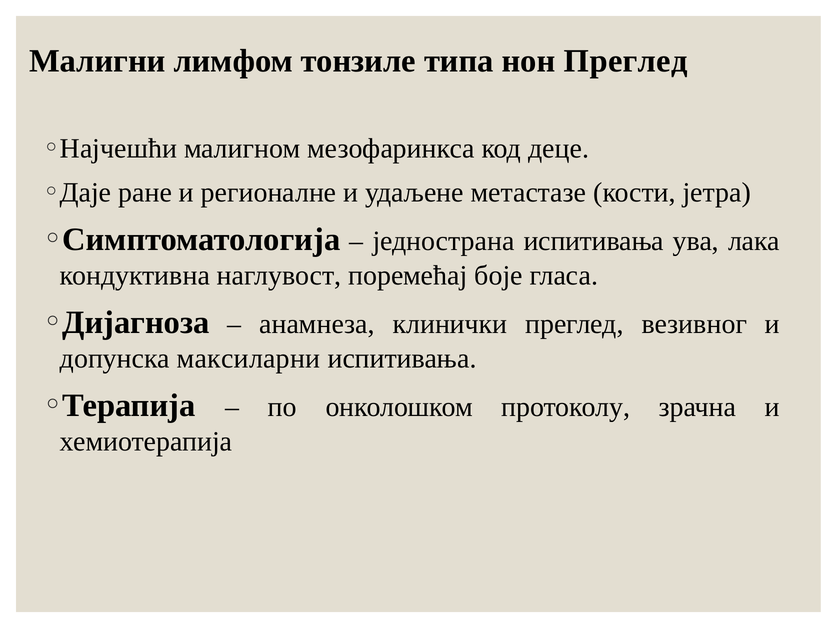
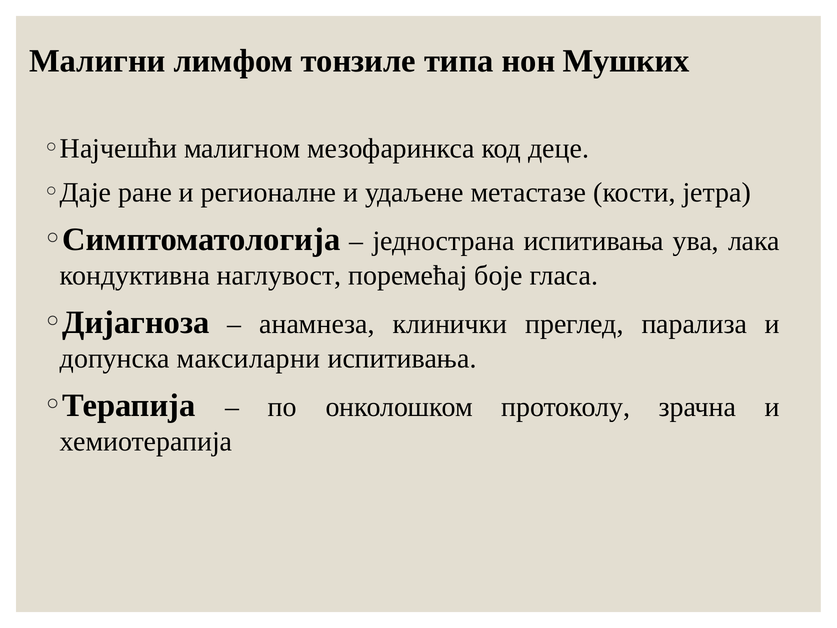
нон Преглед: Преглед -> Мушких
везивног: везивног -> парализа
